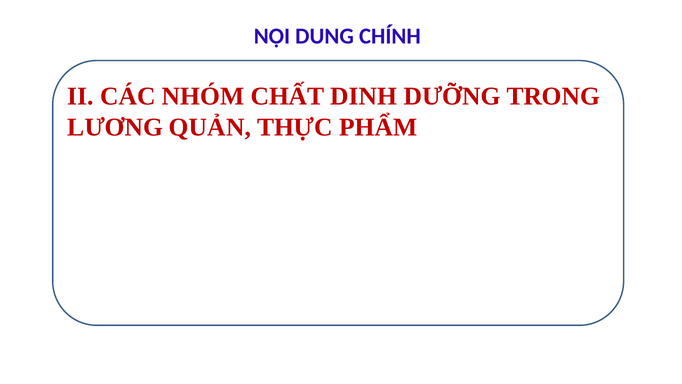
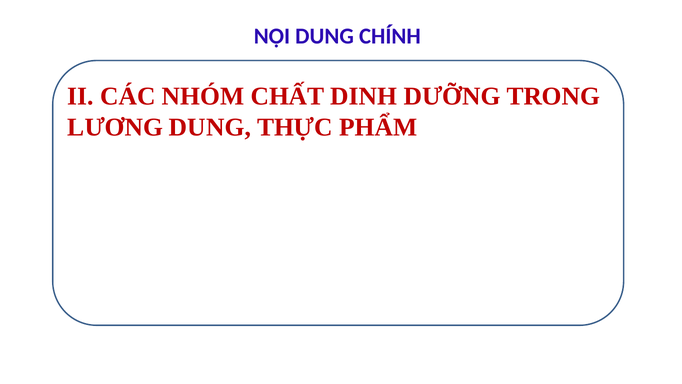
LƯƠNG QUẢN: QUẢN -> DUNG
